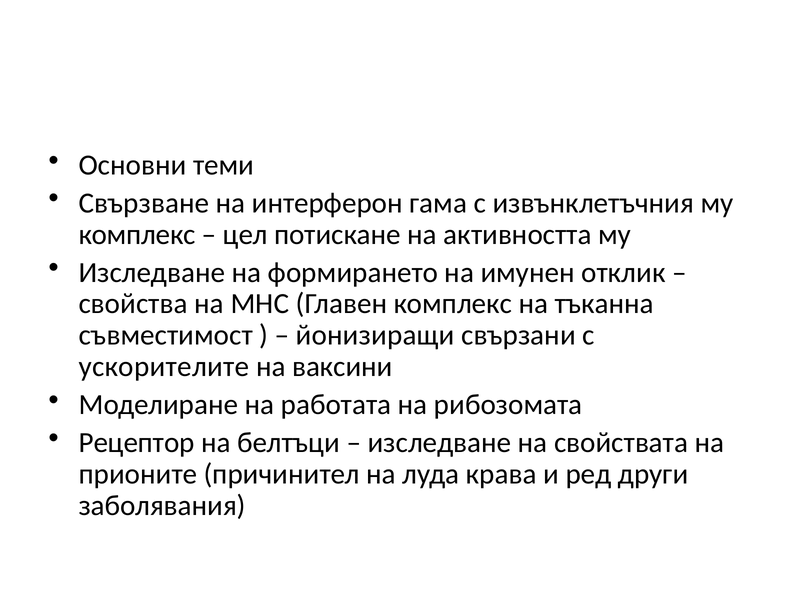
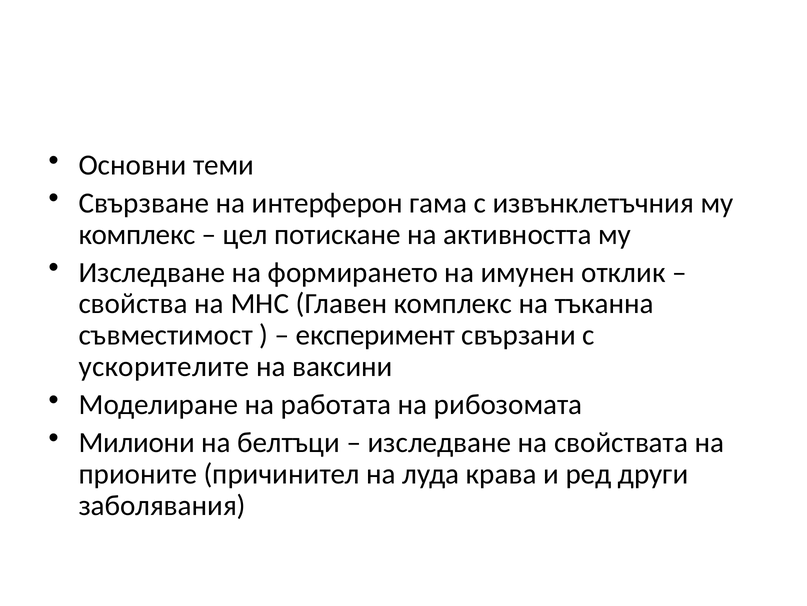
йонизиращи: йонизиращи -> експеримент
Рецептор: Рецептор -> Милиони
